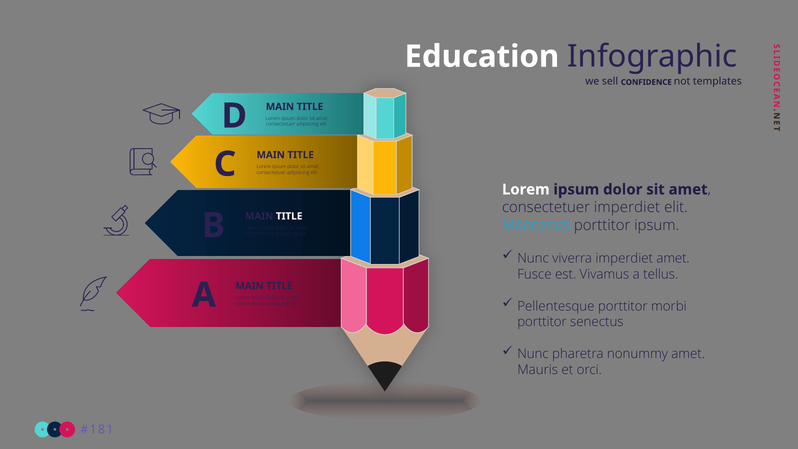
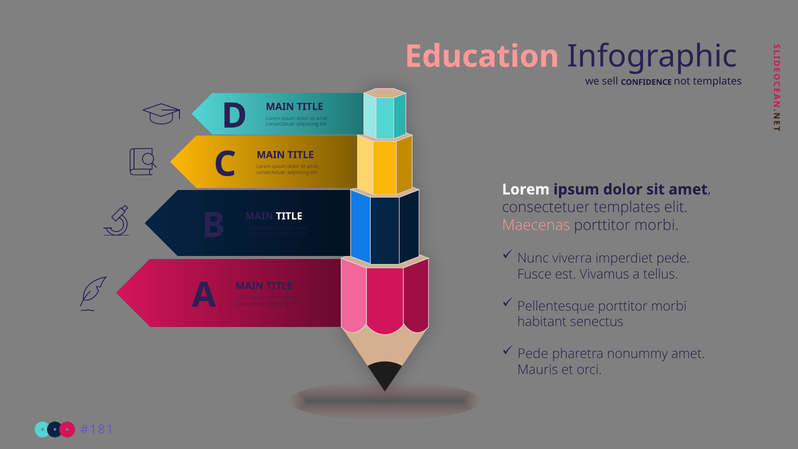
Education colour: white -> pink
consectetuer imperdiet: imperdiet -> templates
Maecenas colour: light blue -> pink
ipsum at (657, 225): ipsum -> morbi
imperdiet amet: amet -> pede
porttitor at (542, 322): porttitor -> habitant
Nunc at (533, 354): Nunc -> Pede
